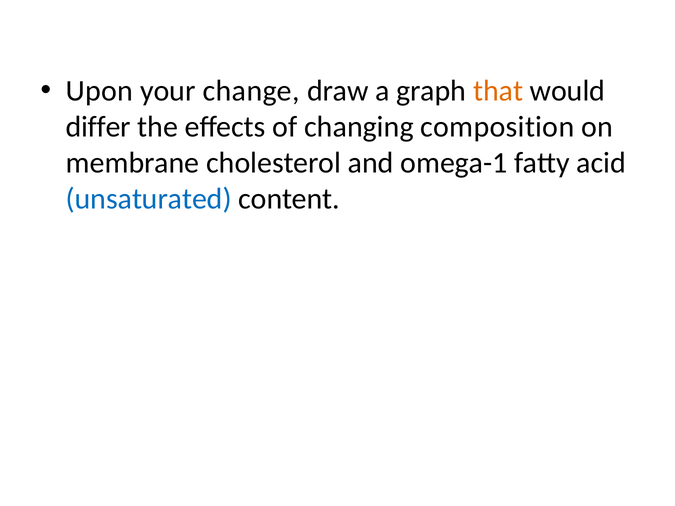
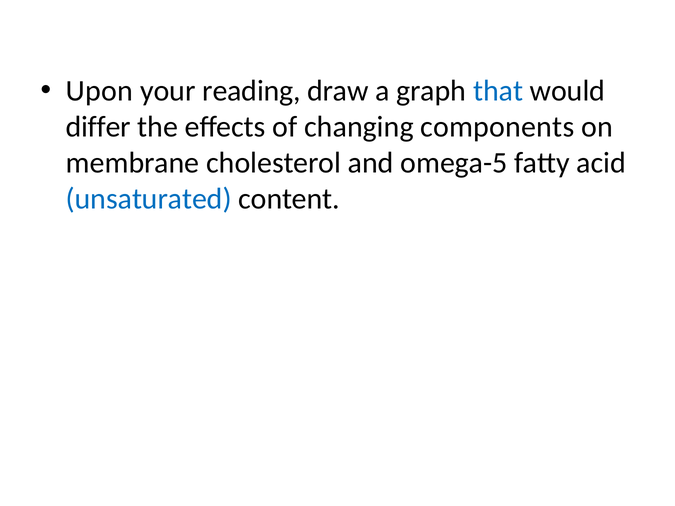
change: change -> reading
that colour: orange -> blue
composition: composition -> components
omega-1: omega-1 -> omega-5
